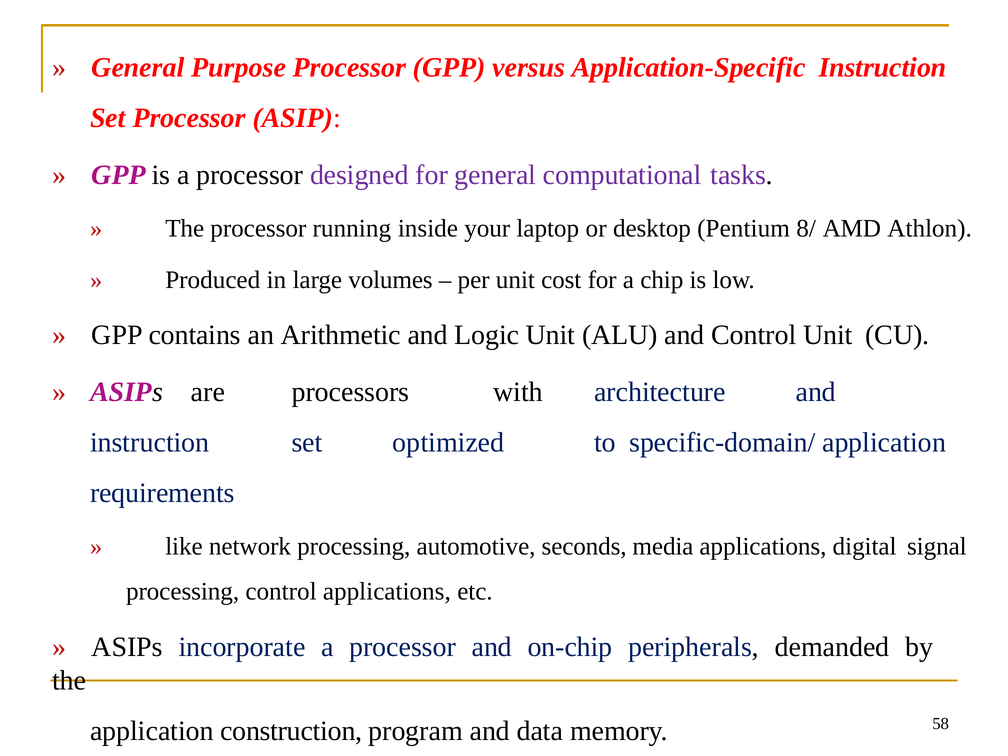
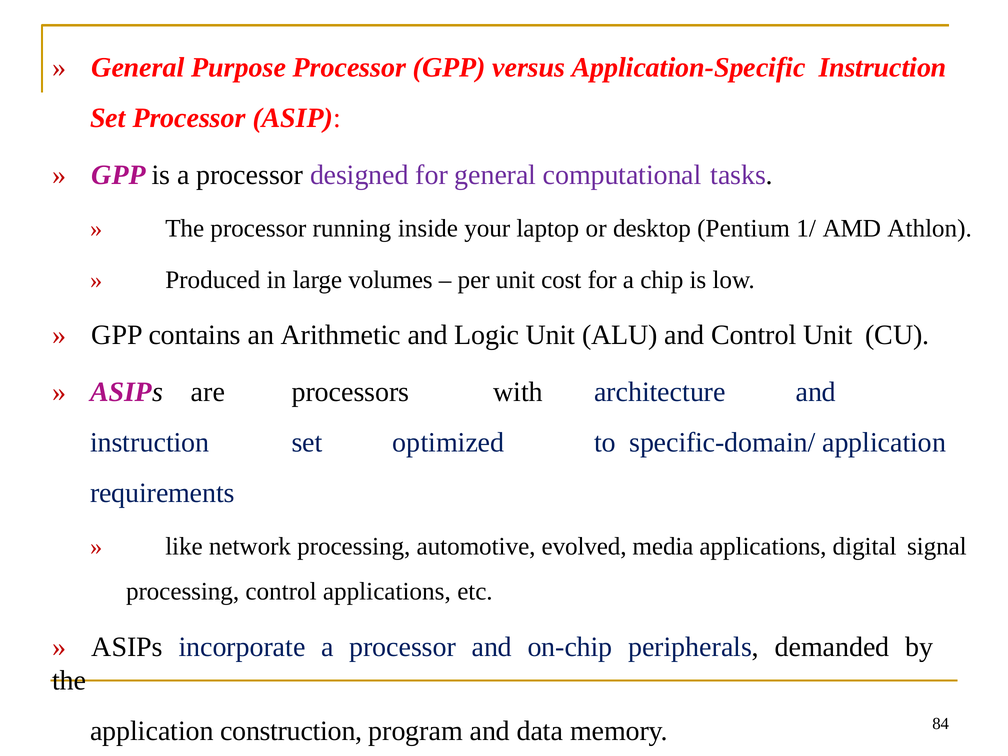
8/: 8/ -> 1/
seconds: seconds -> evolved
58: 58 -> 84
